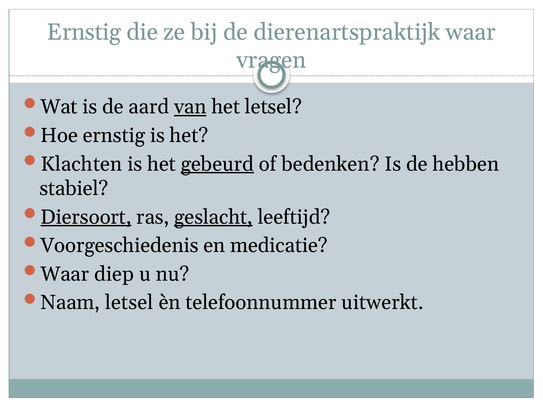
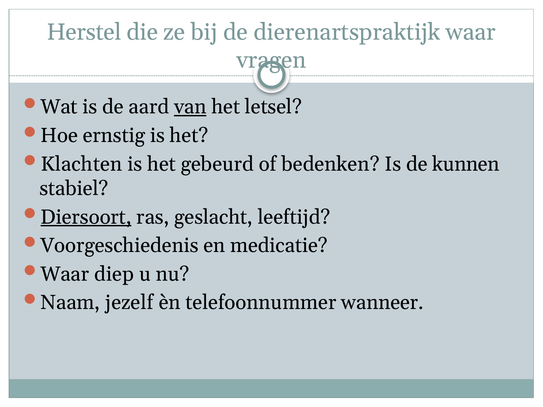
Ernstig at (84, 32): Ernstig -> Herstel
gebeurd underline: present -> none
hebben: hebben -> kunnen
geslacht underline: present -> none
Naam letsel: letsel -> jezelf
uitwerkt: uitwerkt -> wanneer
